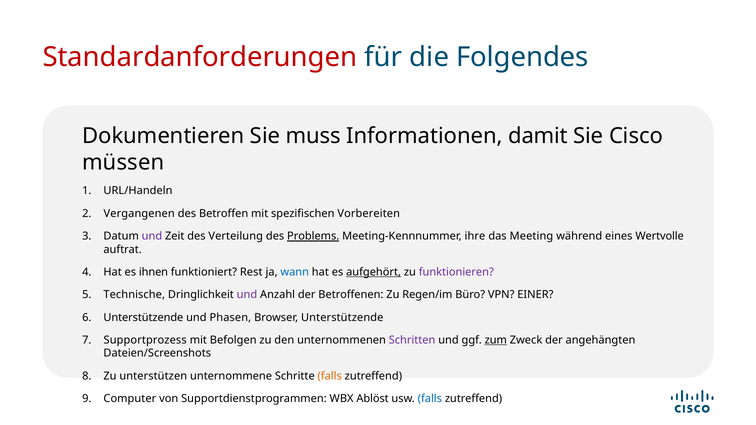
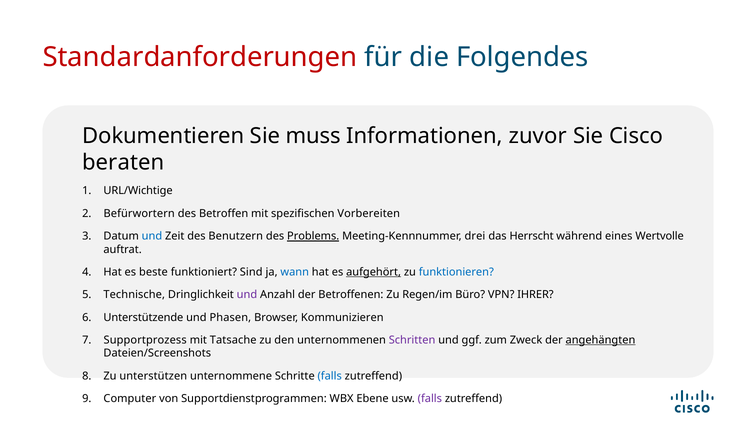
damit: damit -> zuvor
müssen: müssen -> beraten
URL/Handeln: URL/Handeln -> URL/Wichtige
Vergangenen: Vergangenen -> Befürwortern
und at (152, 236) colour: purple -> blue
Verteilung: Verteilung -> Benutzern
ihre: ihre -> drei
Meeting: Meeting -> Herrscht
ihnen: ihnen -> beste
Rest: Rest -> Sind
funktionieren colour: purple -> blue
EINER: EINER -> IHRER
Browser Unterstützende: Unterstützende -> Kommunizieren
Befolgen: Befolgen -> Tatsache
zum underline: present -> none
angehängten underline: none -> present
falls at (330, 376) colour: orange -> blue
Ablöst: Ablöst -> Ebene
falls at (430, 399) colour: blue -> purple
